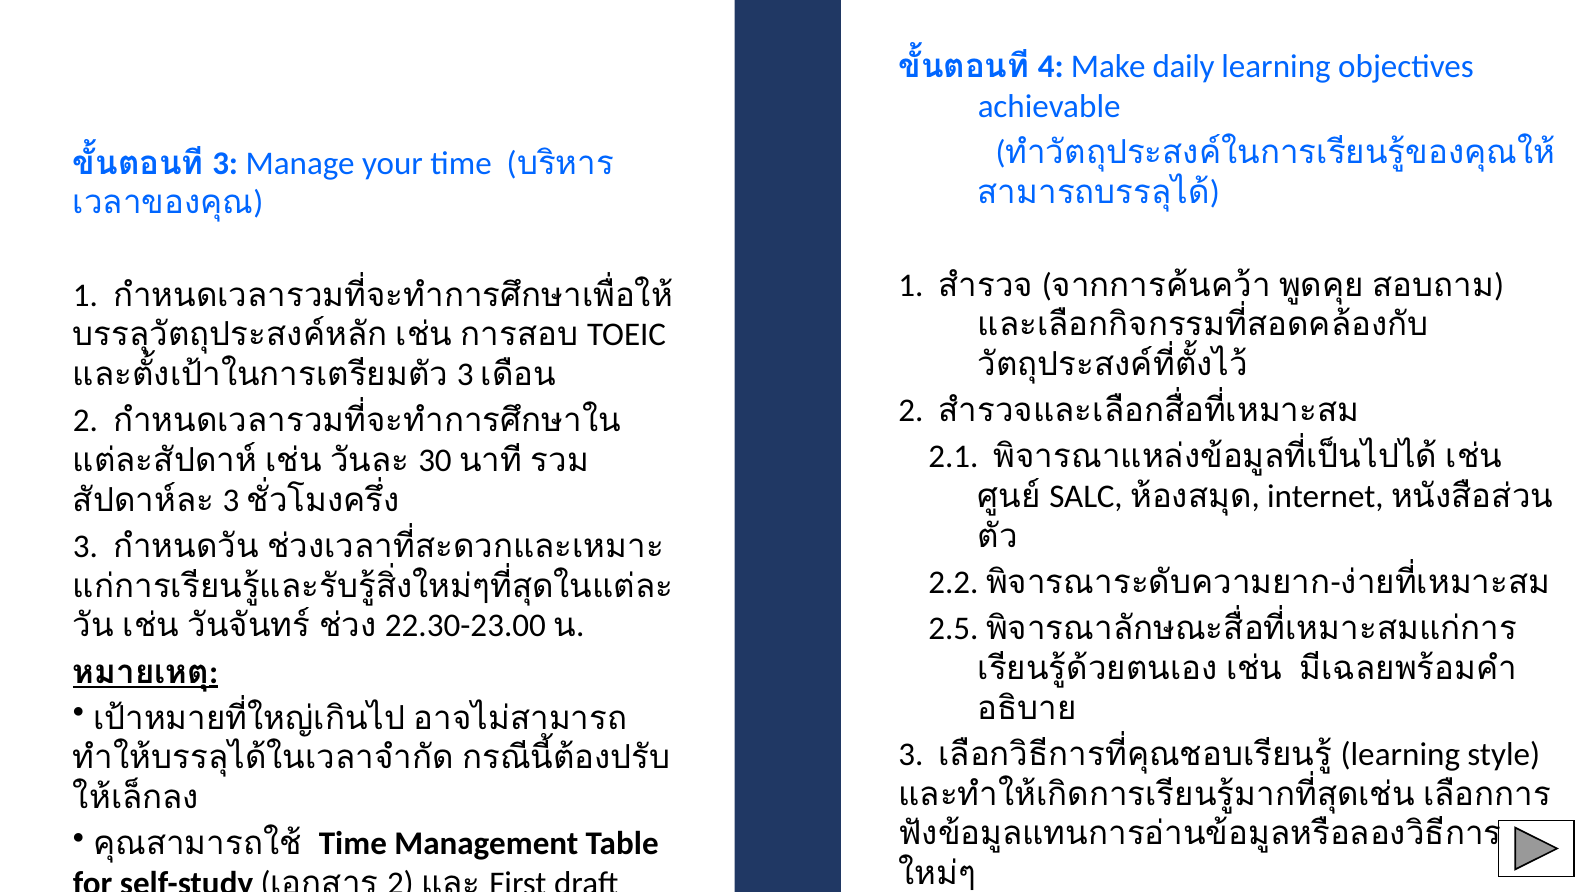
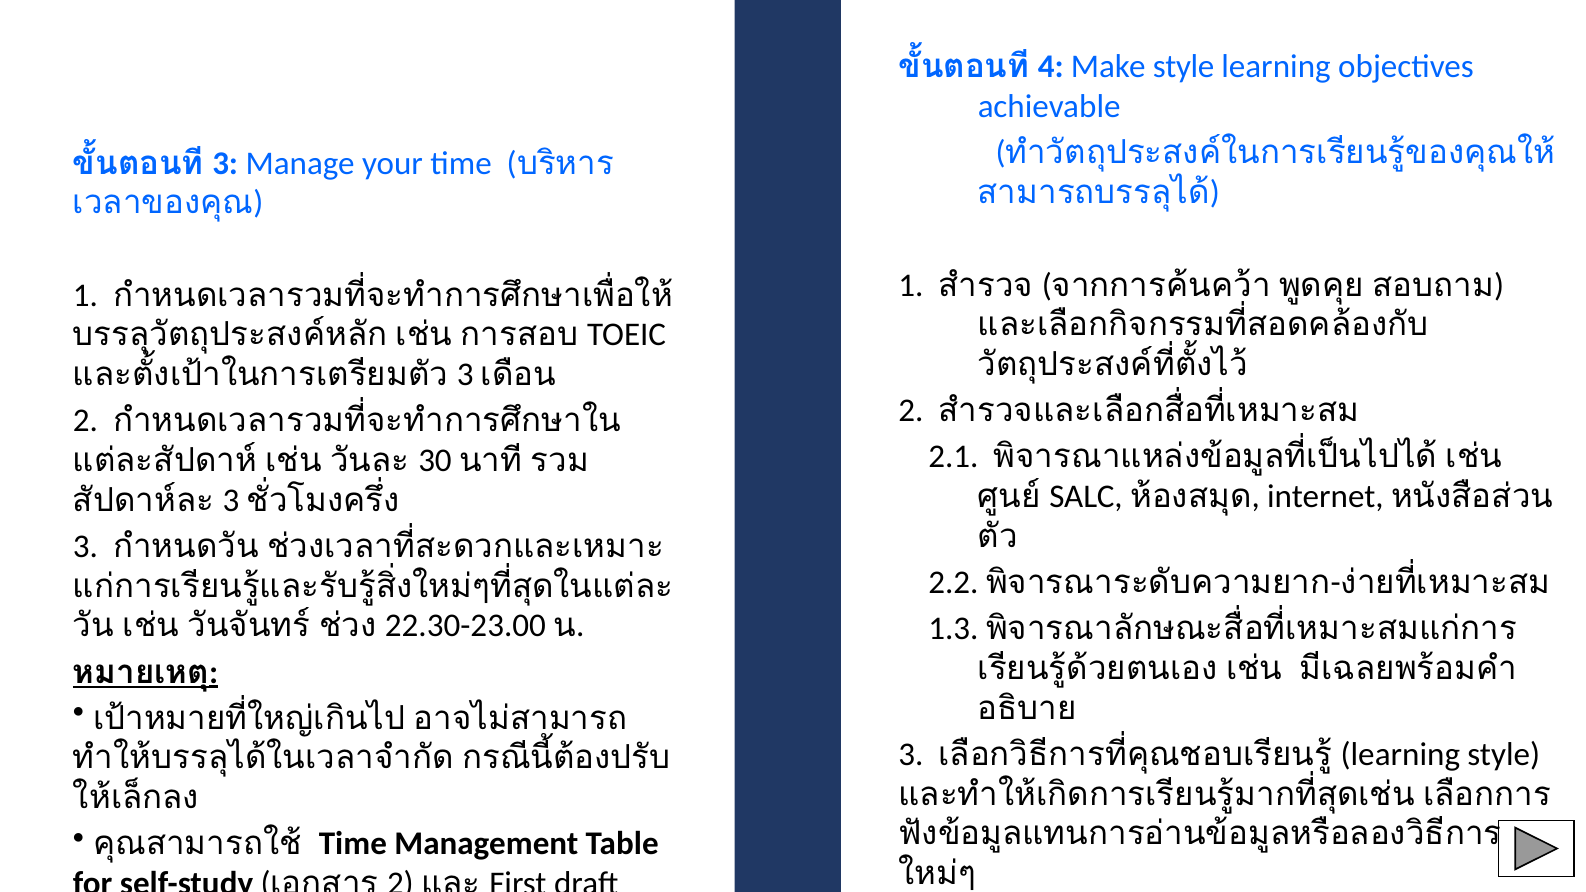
Make daily: daily -> style
2.5: 2.5 -> 1.3
